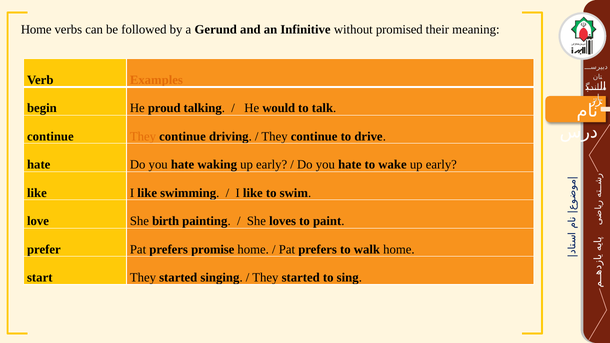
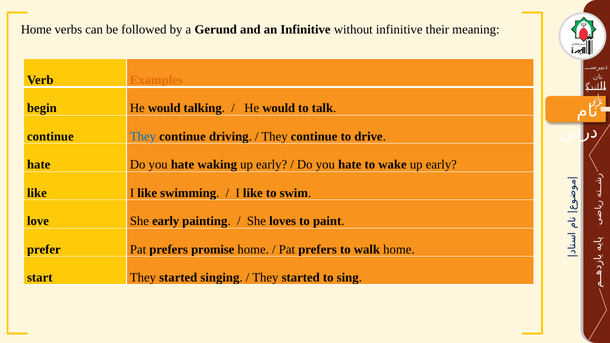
without promised: promised -> infinitive
begin He proud: proud -> would
They at (143, 137) colour: orange -> blue
She birth: birth -> early
